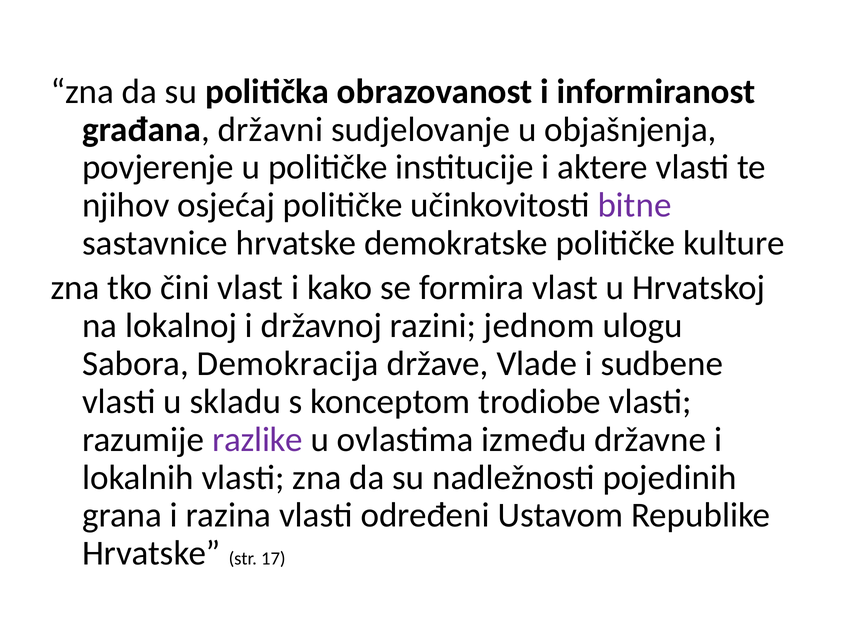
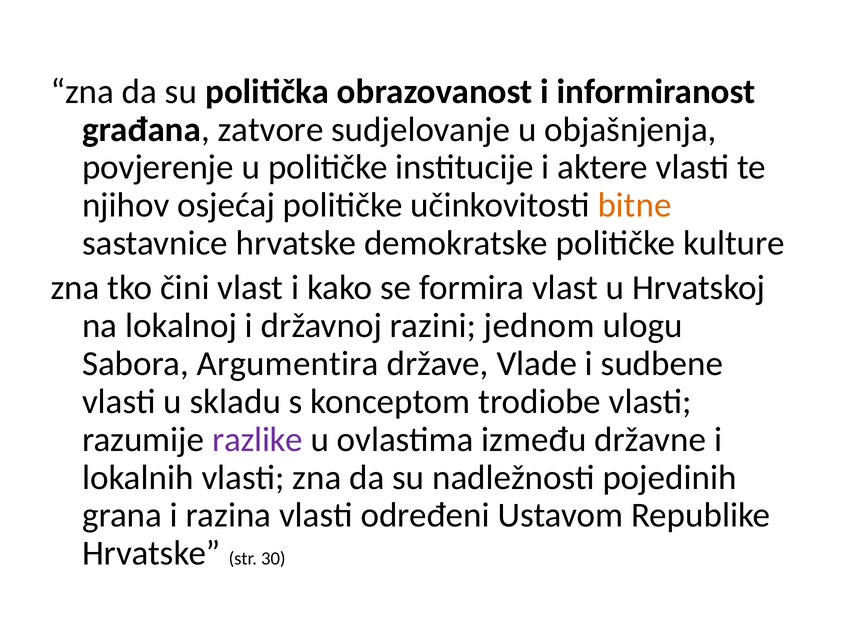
državni: državni -> zatvore
bitne colour: purple -> orange
Demokracija: Demokracija -> Argumentira
17: 17 -> 30
